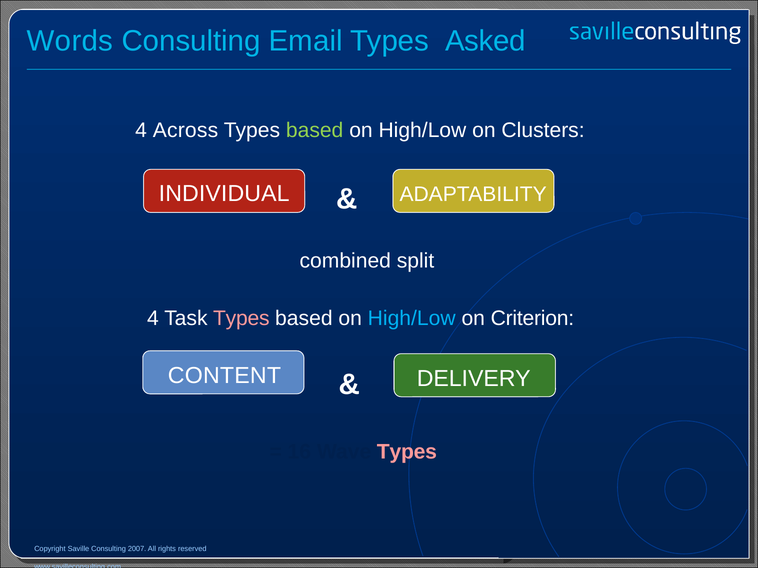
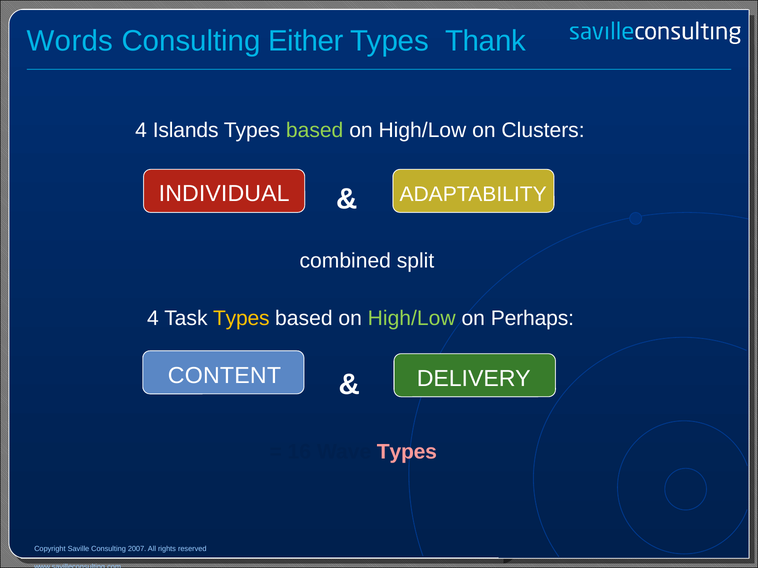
Email: Email -> Either
Asked: Asked -> Thank
Across: Across -> Islands
Types at (241, 319) colour: pink -> yellow
High/Low at (412, 319) colour: light blue -> light green
Criterion: Criterion -> Perhaps
